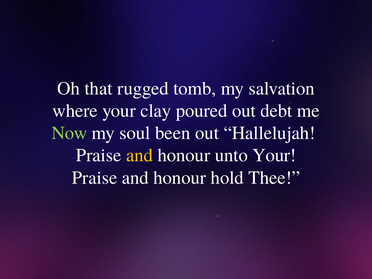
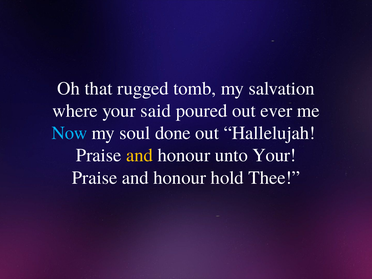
clay: clay -> said
debt: debt -> ever
Now colour: light green -> light blue
been: been -> done
